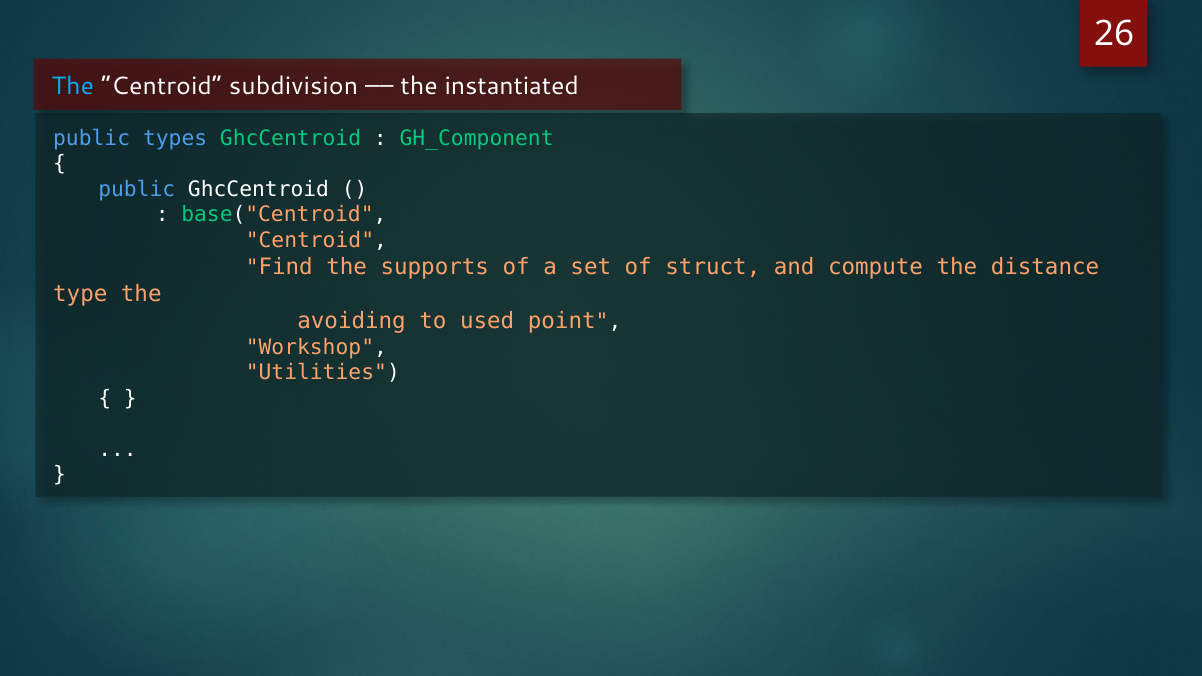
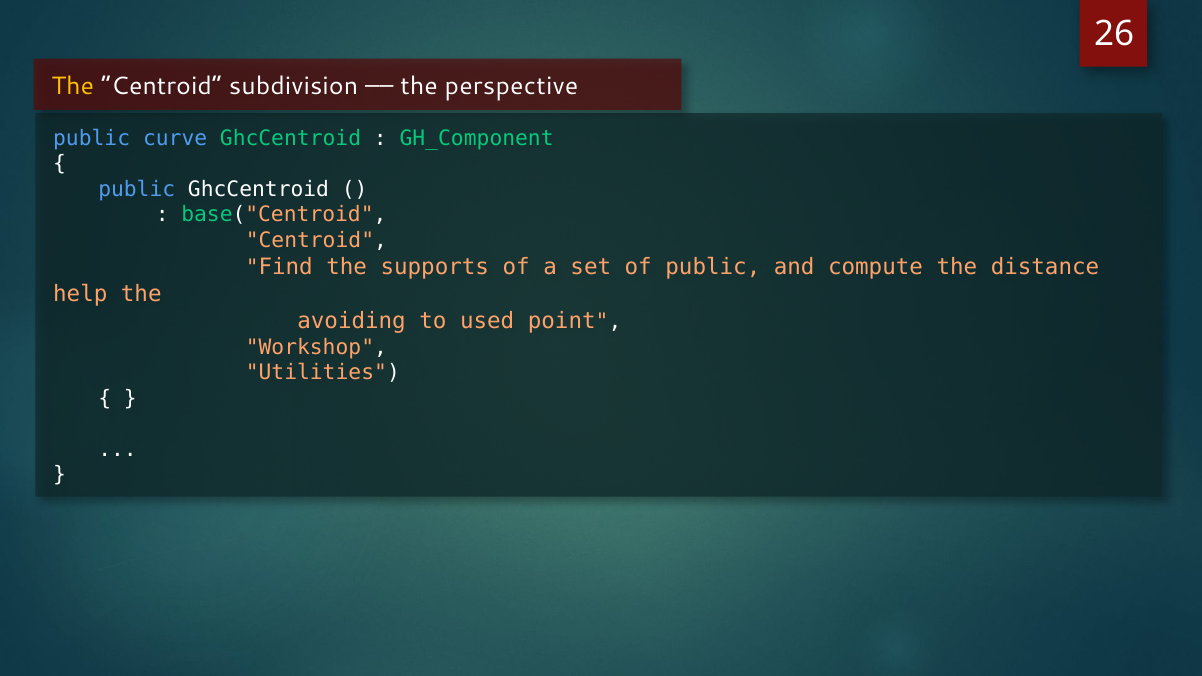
The at (73, 86) colour: light blue -> yellow
instantiated: instantiated -> perspective
types: types -> curve
of struct: struct -> public
type: type -> help
